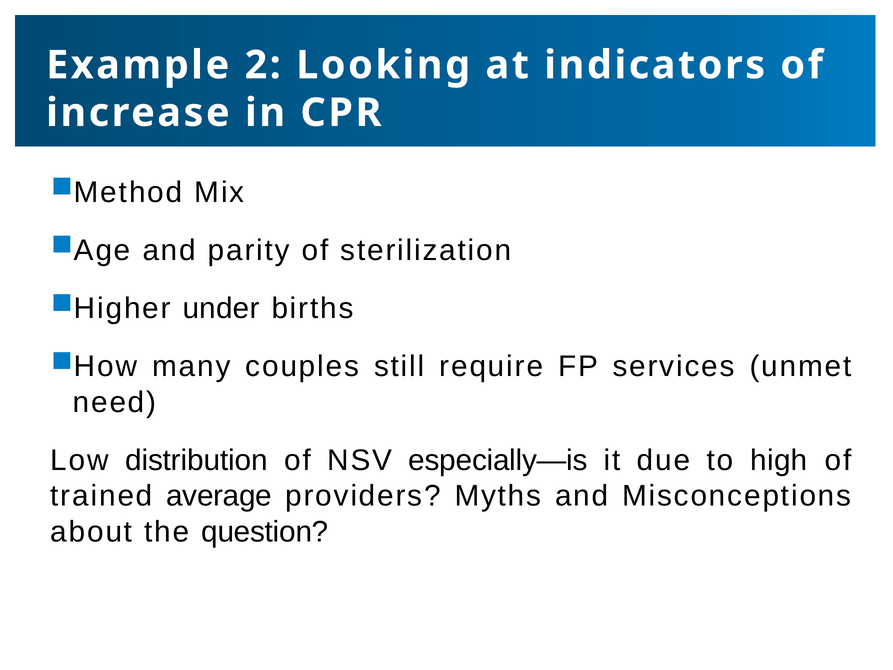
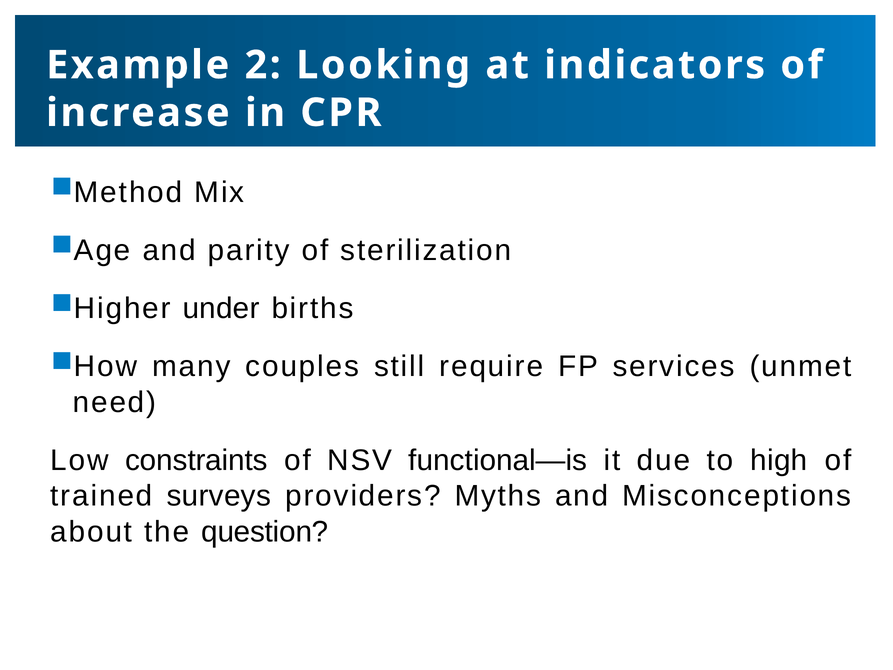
distribution: distribution -> constraints
especially—is: especially—is -> functional—is
average: average -> surveys
